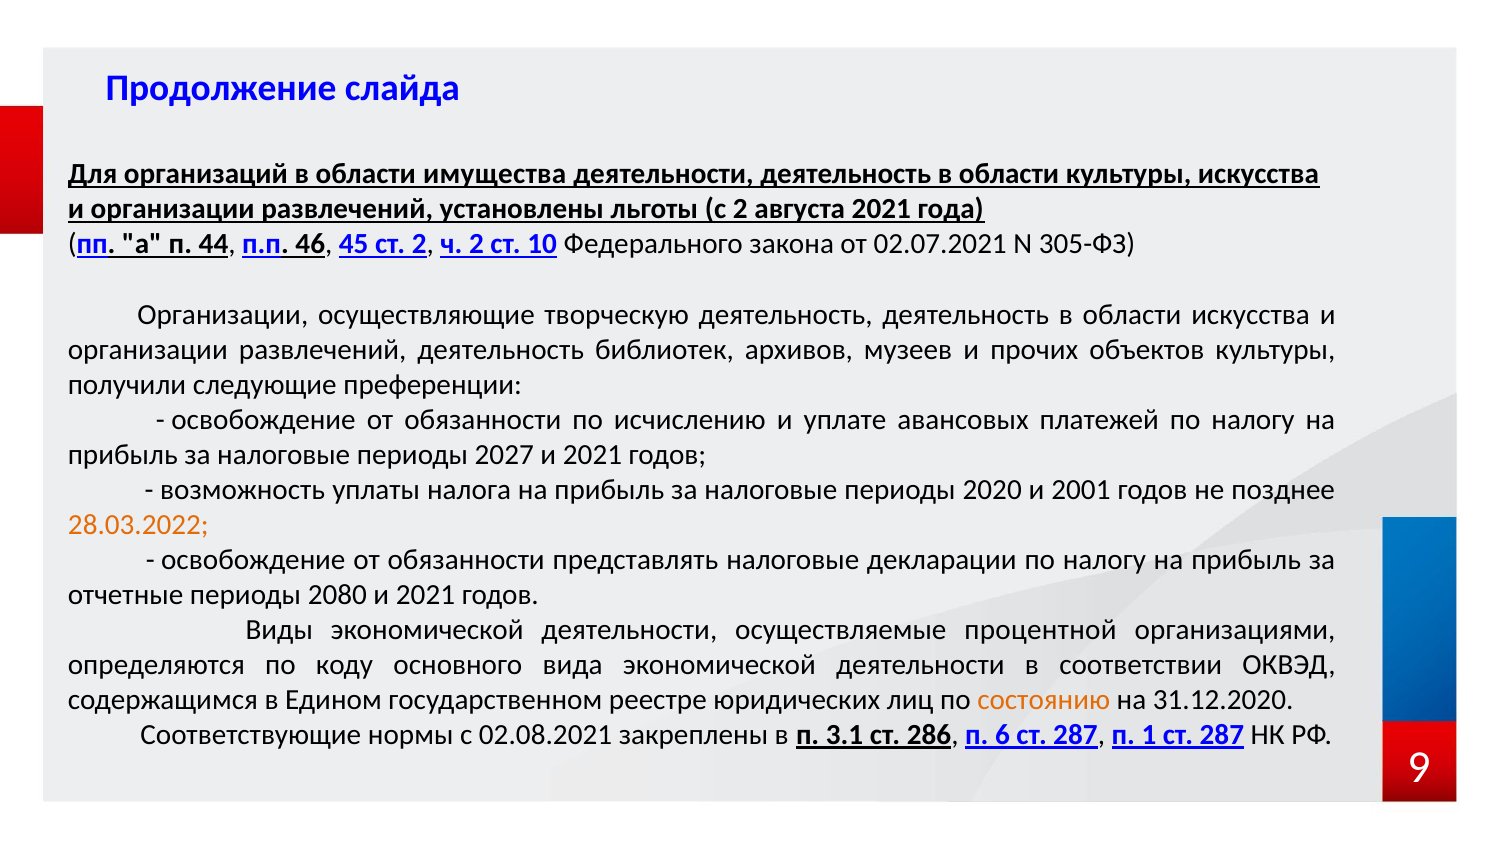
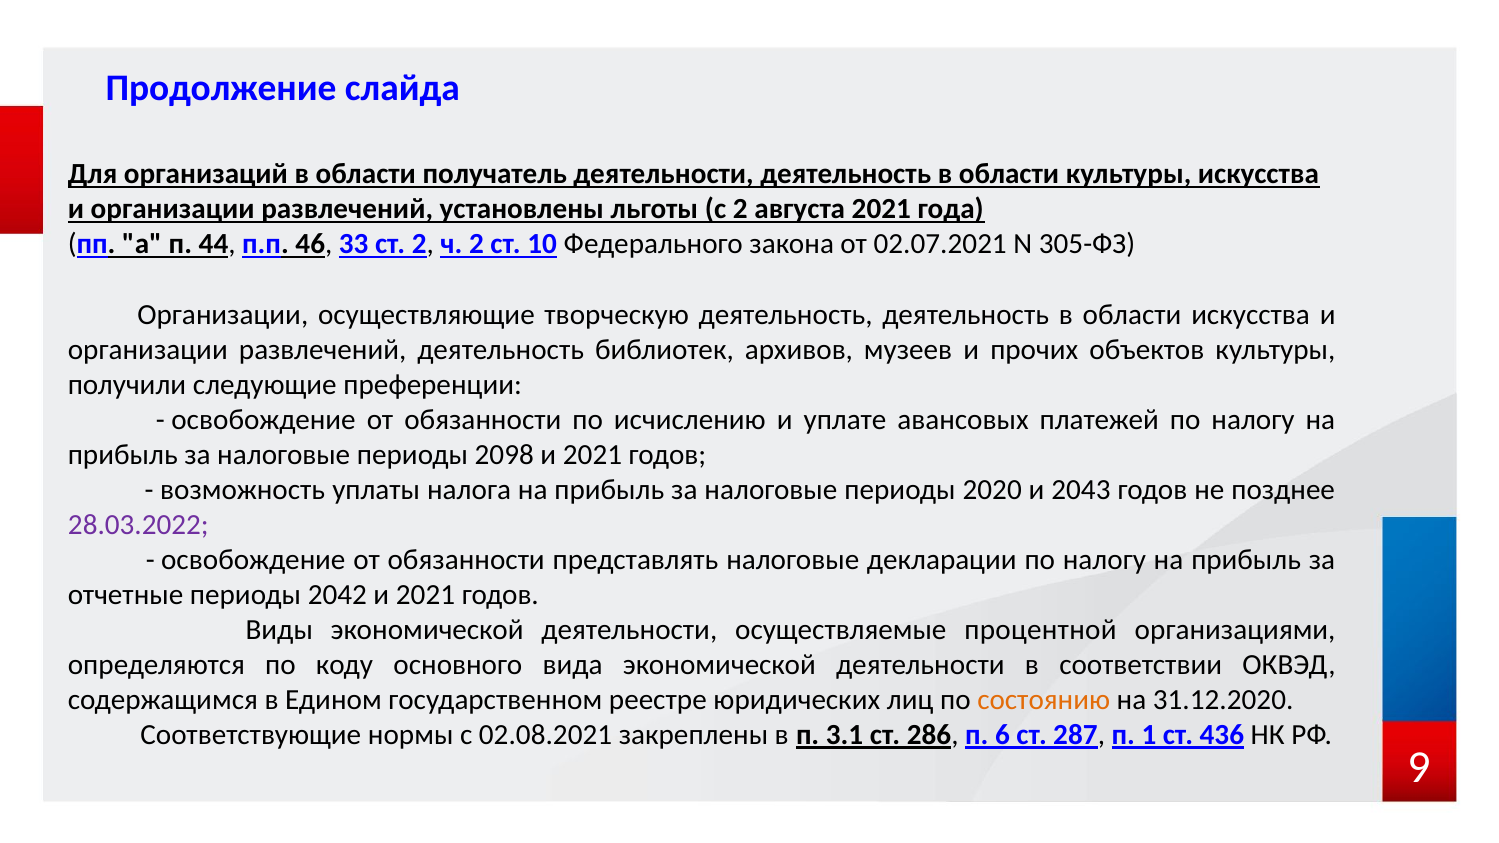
имущества: имущества -> получатель
45: 45 -> 33
2027: 2027 -> 2098
2001: 2001 -> 2043
28.03.2022 colour: orange -> purple
2080: 2080 -> 2042
1 ст 287: 287 -> 436
